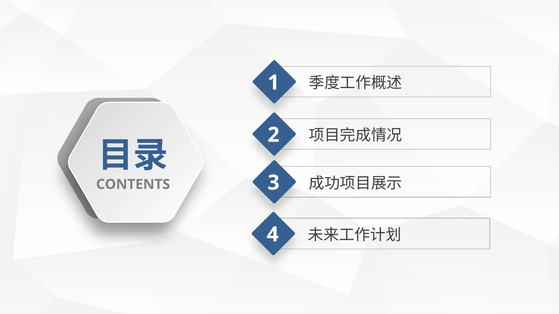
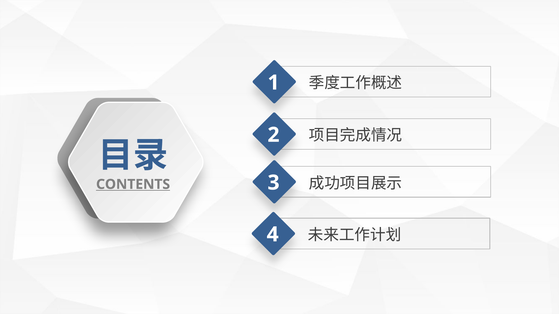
CONTENTS underline: none -> present
